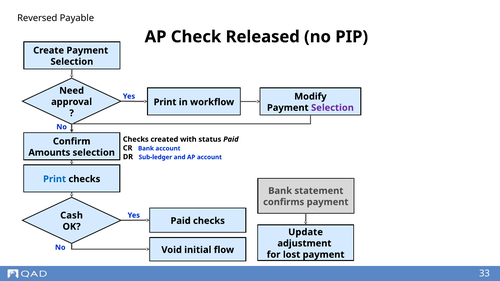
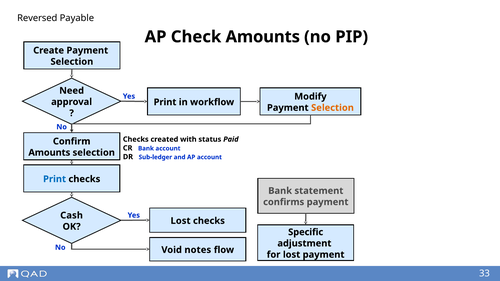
Check Released: Released -> Amounts
Selection at (332, 108) colour: purple -> orange
Paid at (181, 221): Paid -> Lost
Update: Update -> Specific
initial: initial -> notes
